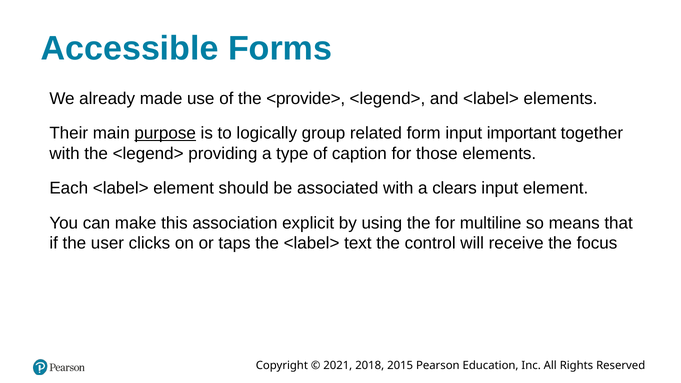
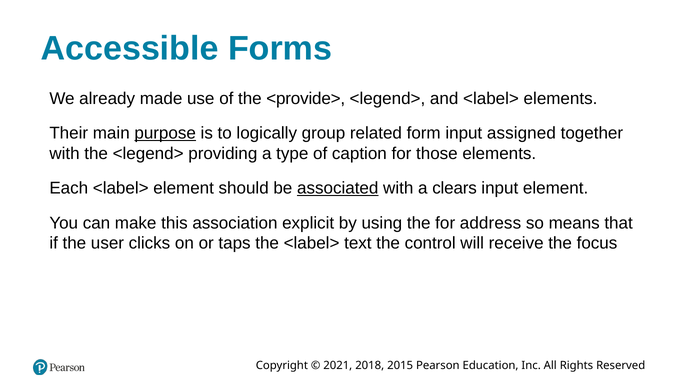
important: important -> assigned
associated underline: none -> present
multiline: multiline -> address
